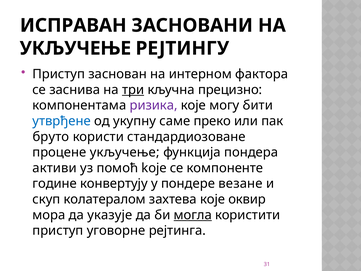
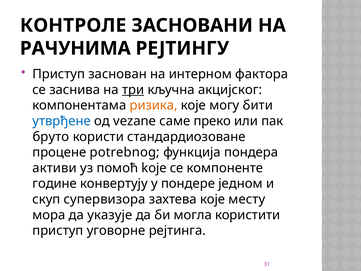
ИСПРАВАН: ИСПРАВАН -> КОНТРОЛЕ
УКЉУЧЕЊЕ at (75, 48): УКЉУЧЕЊЕ -> РАЧУНИМА
прецизно: прецизно -> акцијског
ризика colour: purple -> orange
укупну: укупну -> vezane
процене укључење: укључење -> potrebnog
везане: везане -> једном
колатералом: колатералом -> супервизора
оквир: оквир -> месту
могла underline: present -> none
